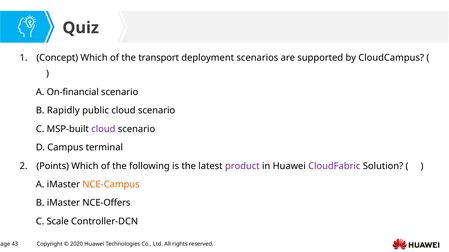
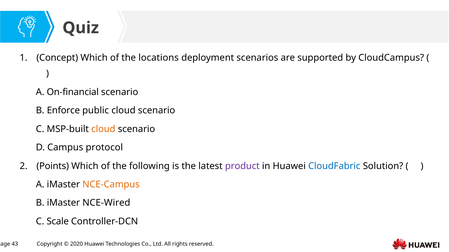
transport: transport -> locations
Rapidly: Rapidly -> Enforce
cloud at (103, 129) colour: purple -> orange
terminal: terminal -> protocol
CloudFabric colour: purple -> blue
NCE-Offers: NCE-Offers -> NCE-Wired
